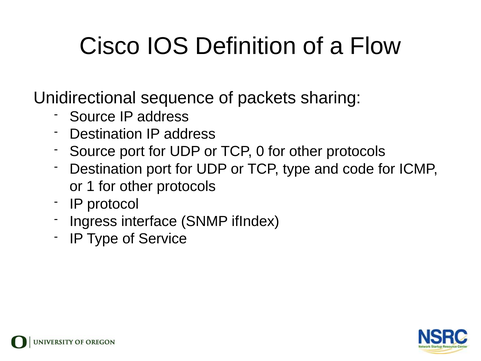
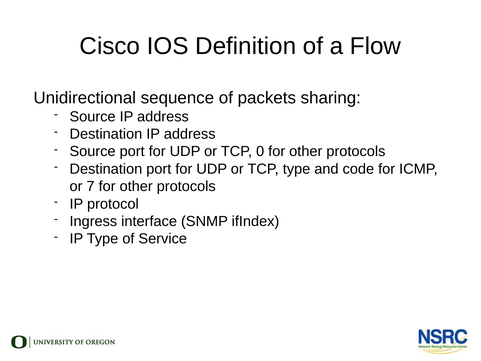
1: 1 -> 7
